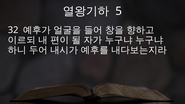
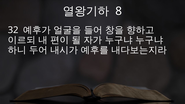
5: 5 -> 8
